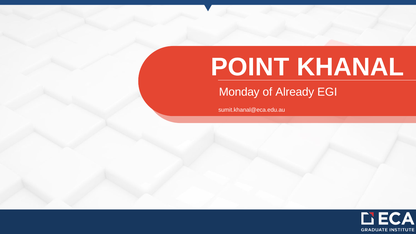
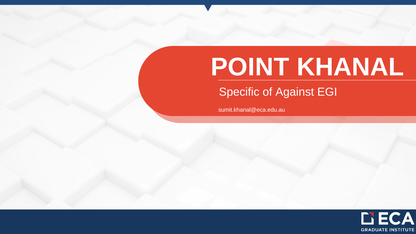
Monday: Monday -> Specific
Already: Already -> Against
